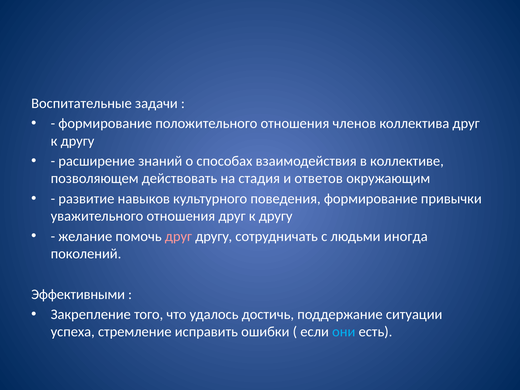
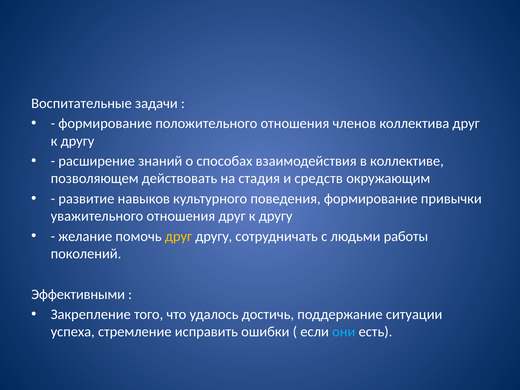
ответов: ответов -> средств
друг at (178, 236) colour: pink -> yellow
иногда: иногда -> работы
